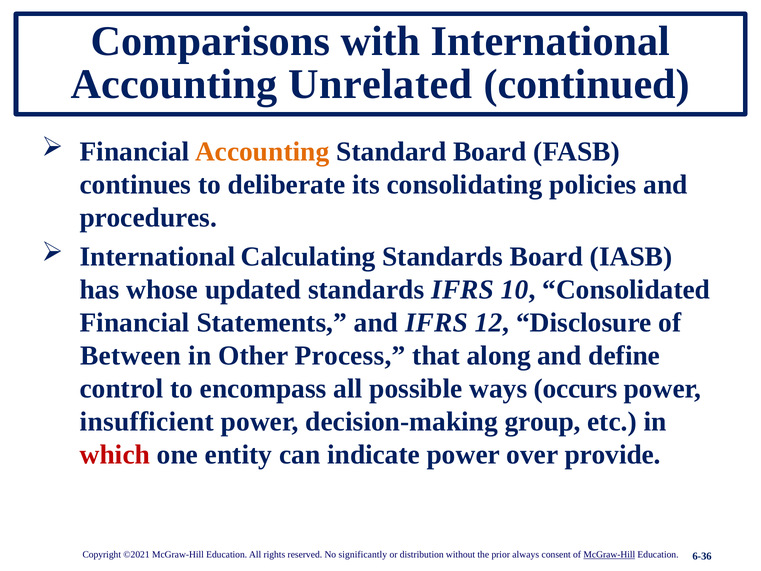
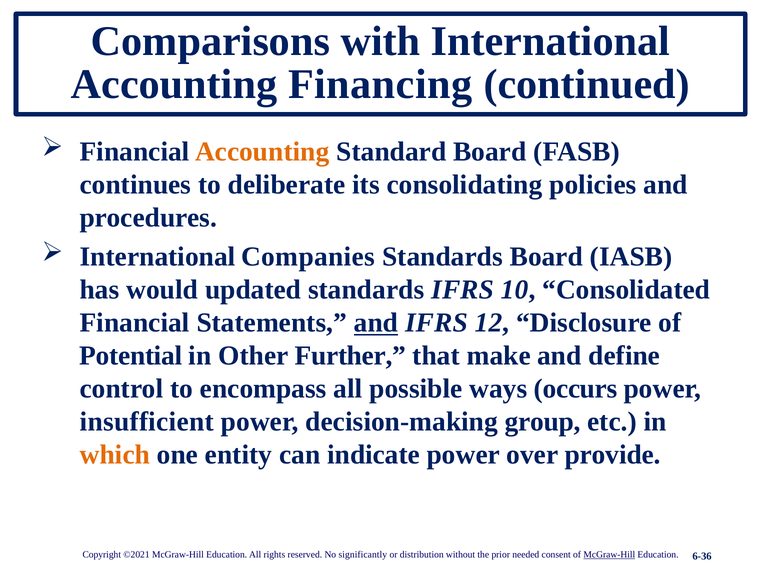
Unrelated: Unrelated -> Financing
Calculating: Calculating -> Companies
whose: whose -> would
and at (376, 323) underline: none -> present
Between: Between -> Potential
Process: Process -> Further
along: along -> make
which colour: red -> orange
always: always -> needed
